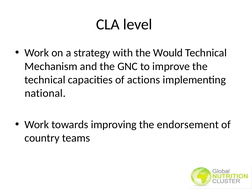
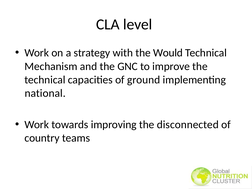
actions: actions -> ground
endorsement: endorsement -> disconnected
